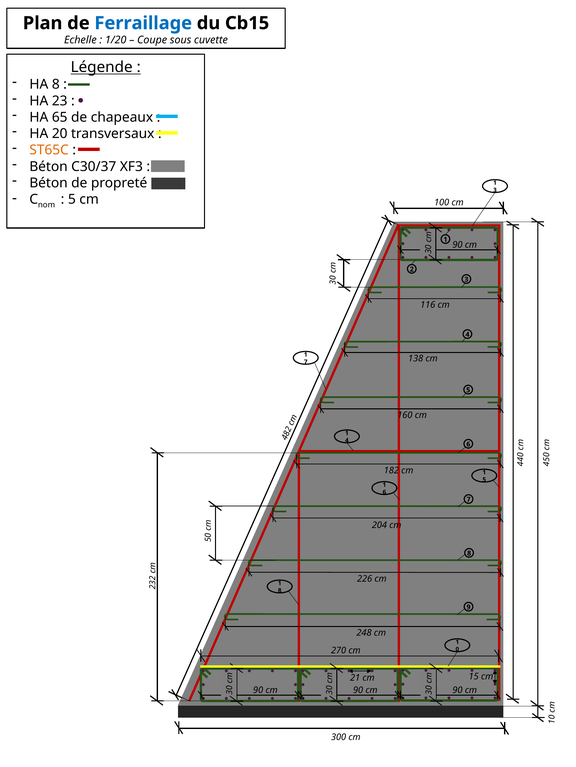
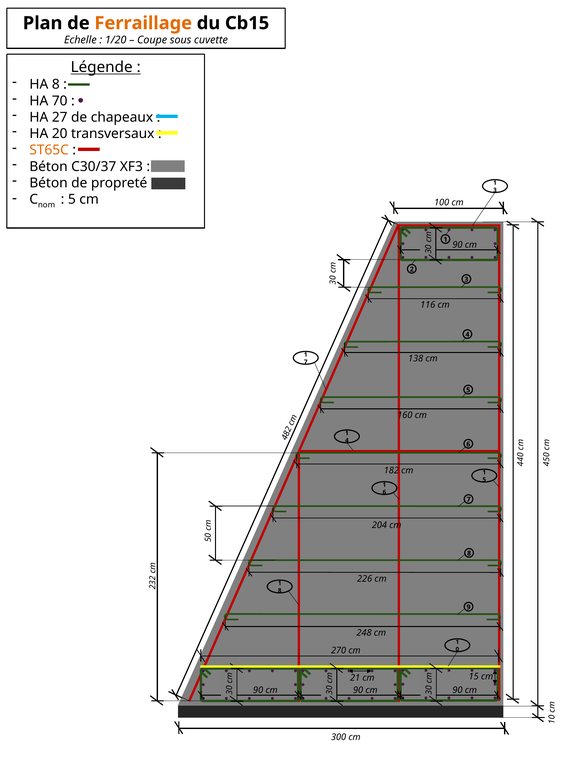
Ferraillage colour: blue -> orange
23: 23 -> 70
65: 65 -> 27
